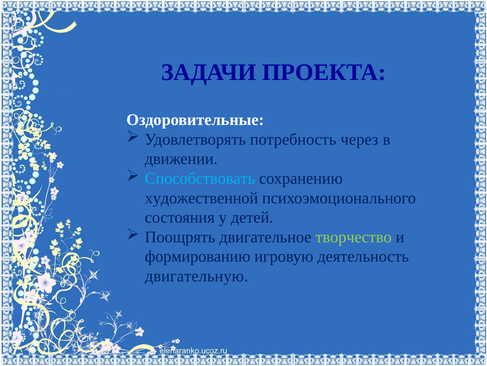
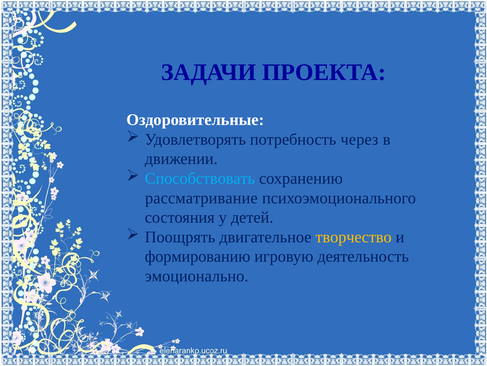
художественной: художественной -> рассматривание
творчество colour: light green -> yellow
двигательную: двигательную -> эмоционально
